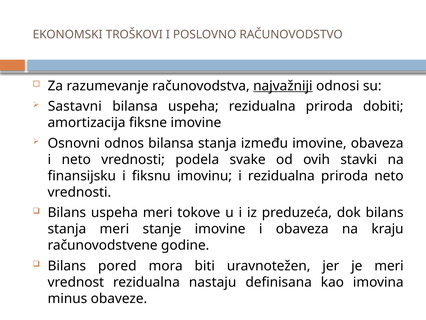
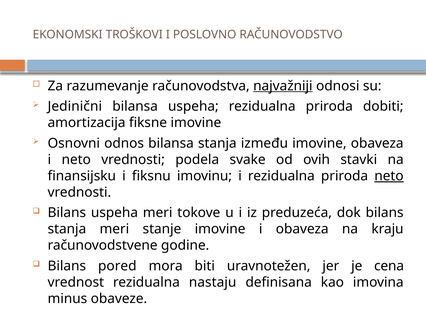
Sastavni: Sastavni -> Jedinični
neto at (389, 176) underline: none -> present
je meri: meri -> cena
